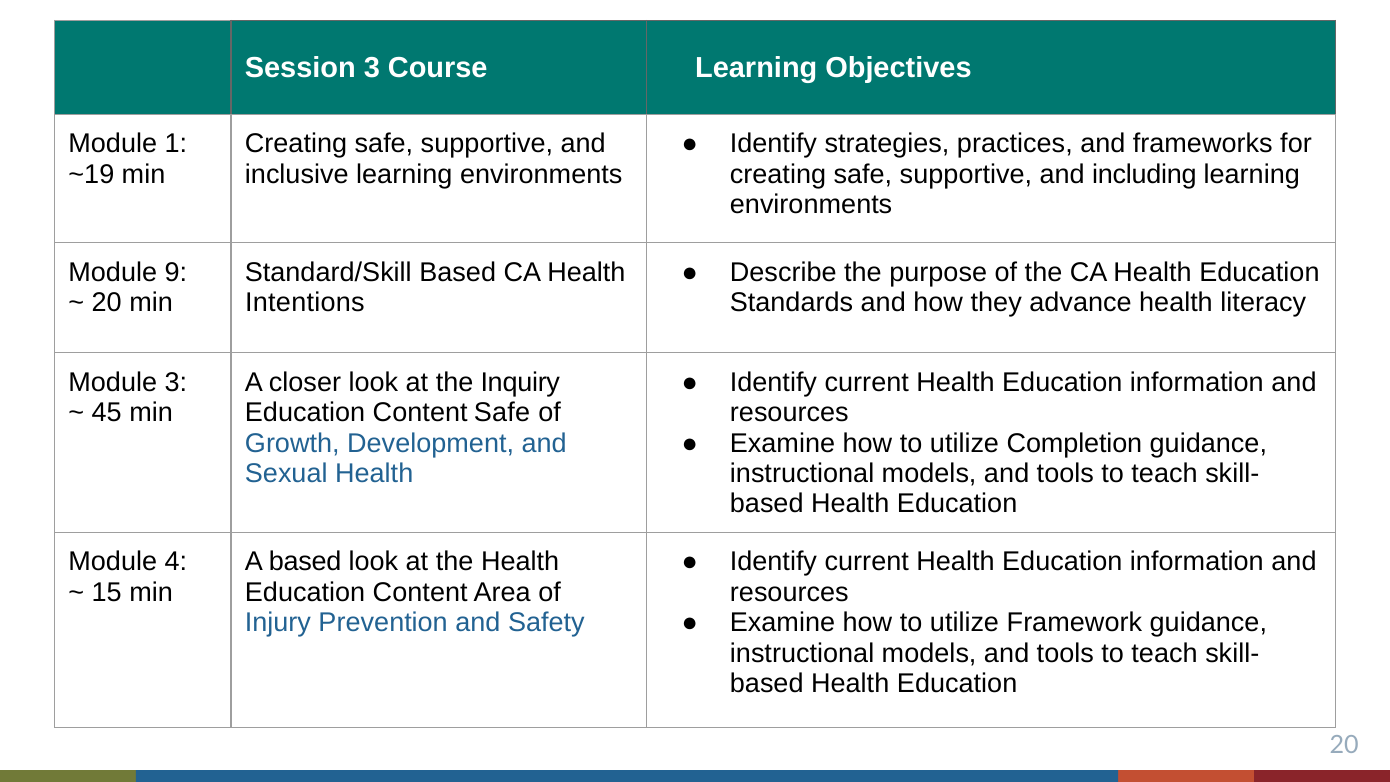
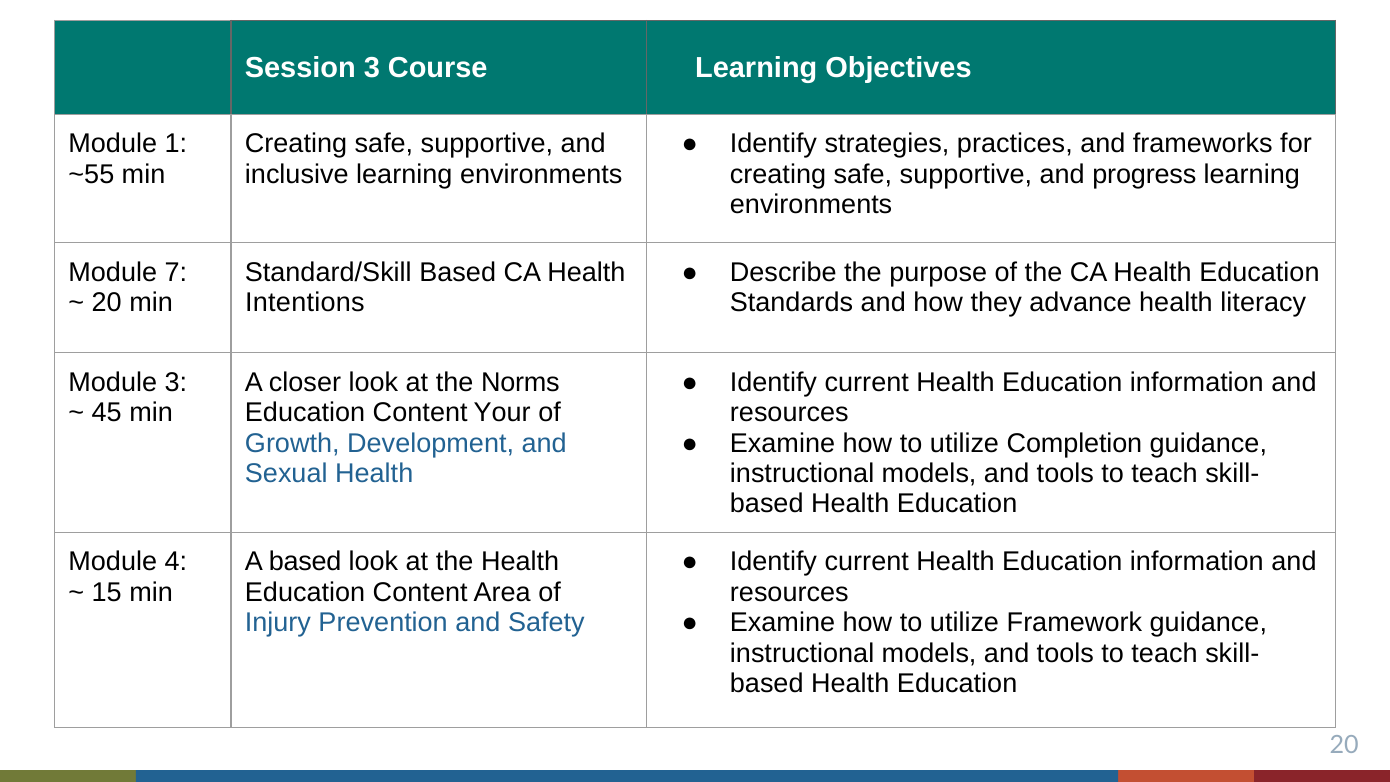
~19: ~19 -> ~55
including: including -> progress
9: 9 -> 7
Inquiry: Inquiry -> Norms
Content Safe: Safe -> Your
